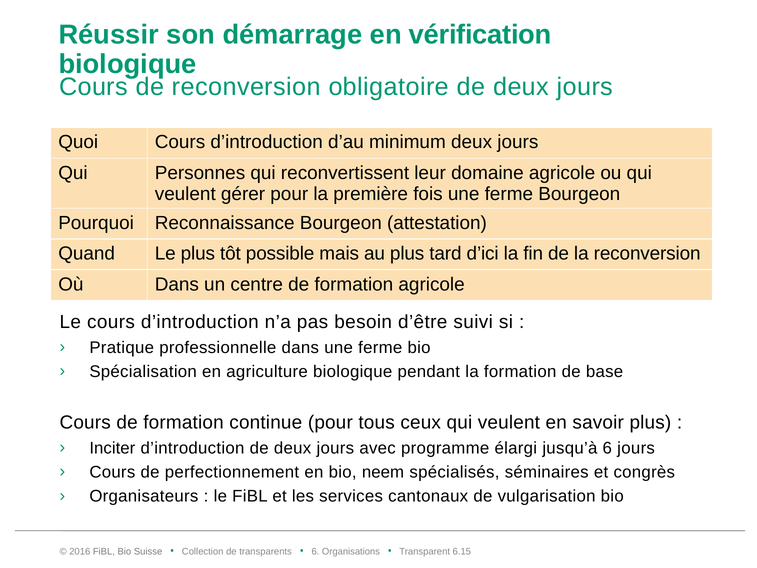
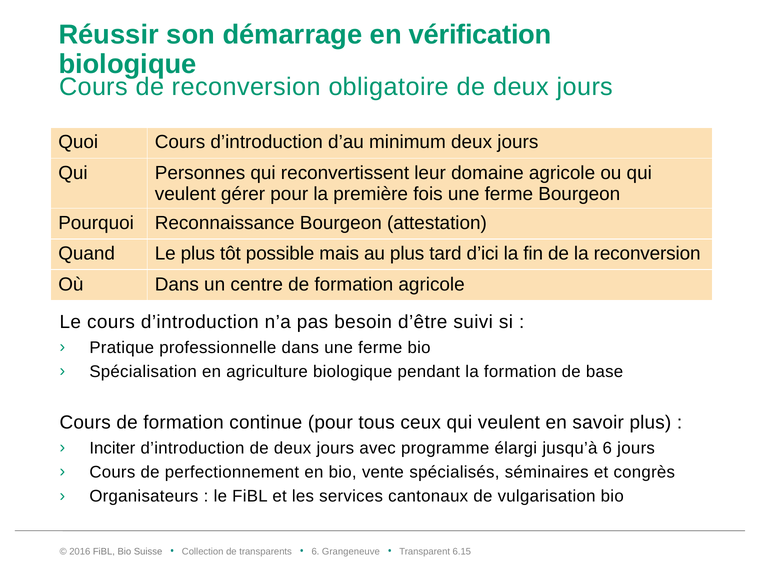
neem: neem -> vente
Organisations: Organisations -> Grangeneuve
